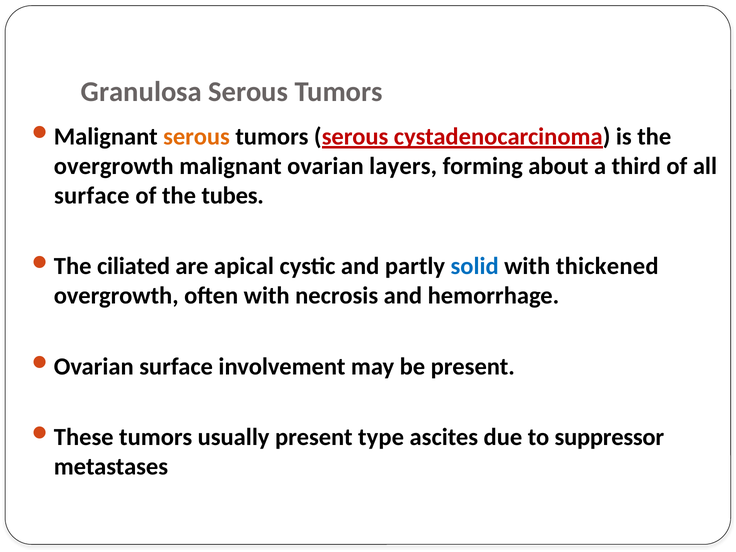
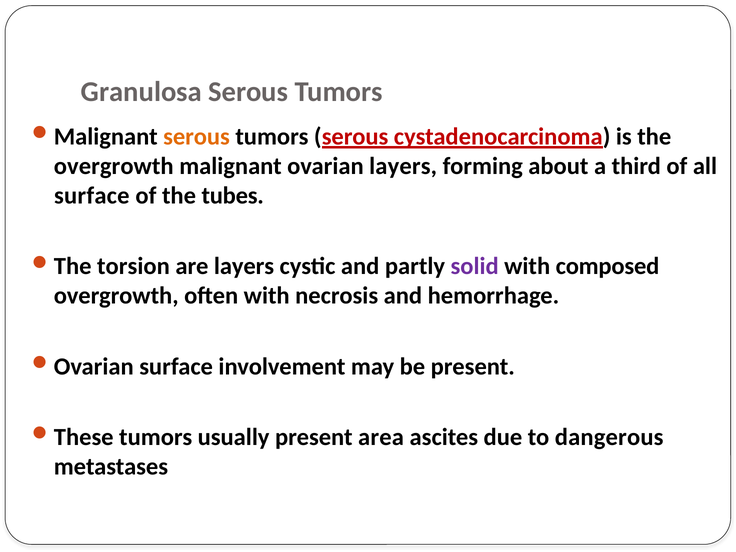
ciliated: ciliated -> torsion
are apical: apical -> layers
solid colour: blue -> purple
thickened: thickened -> composed
type: type -> area
suppressor: suppressor -> dangerous
